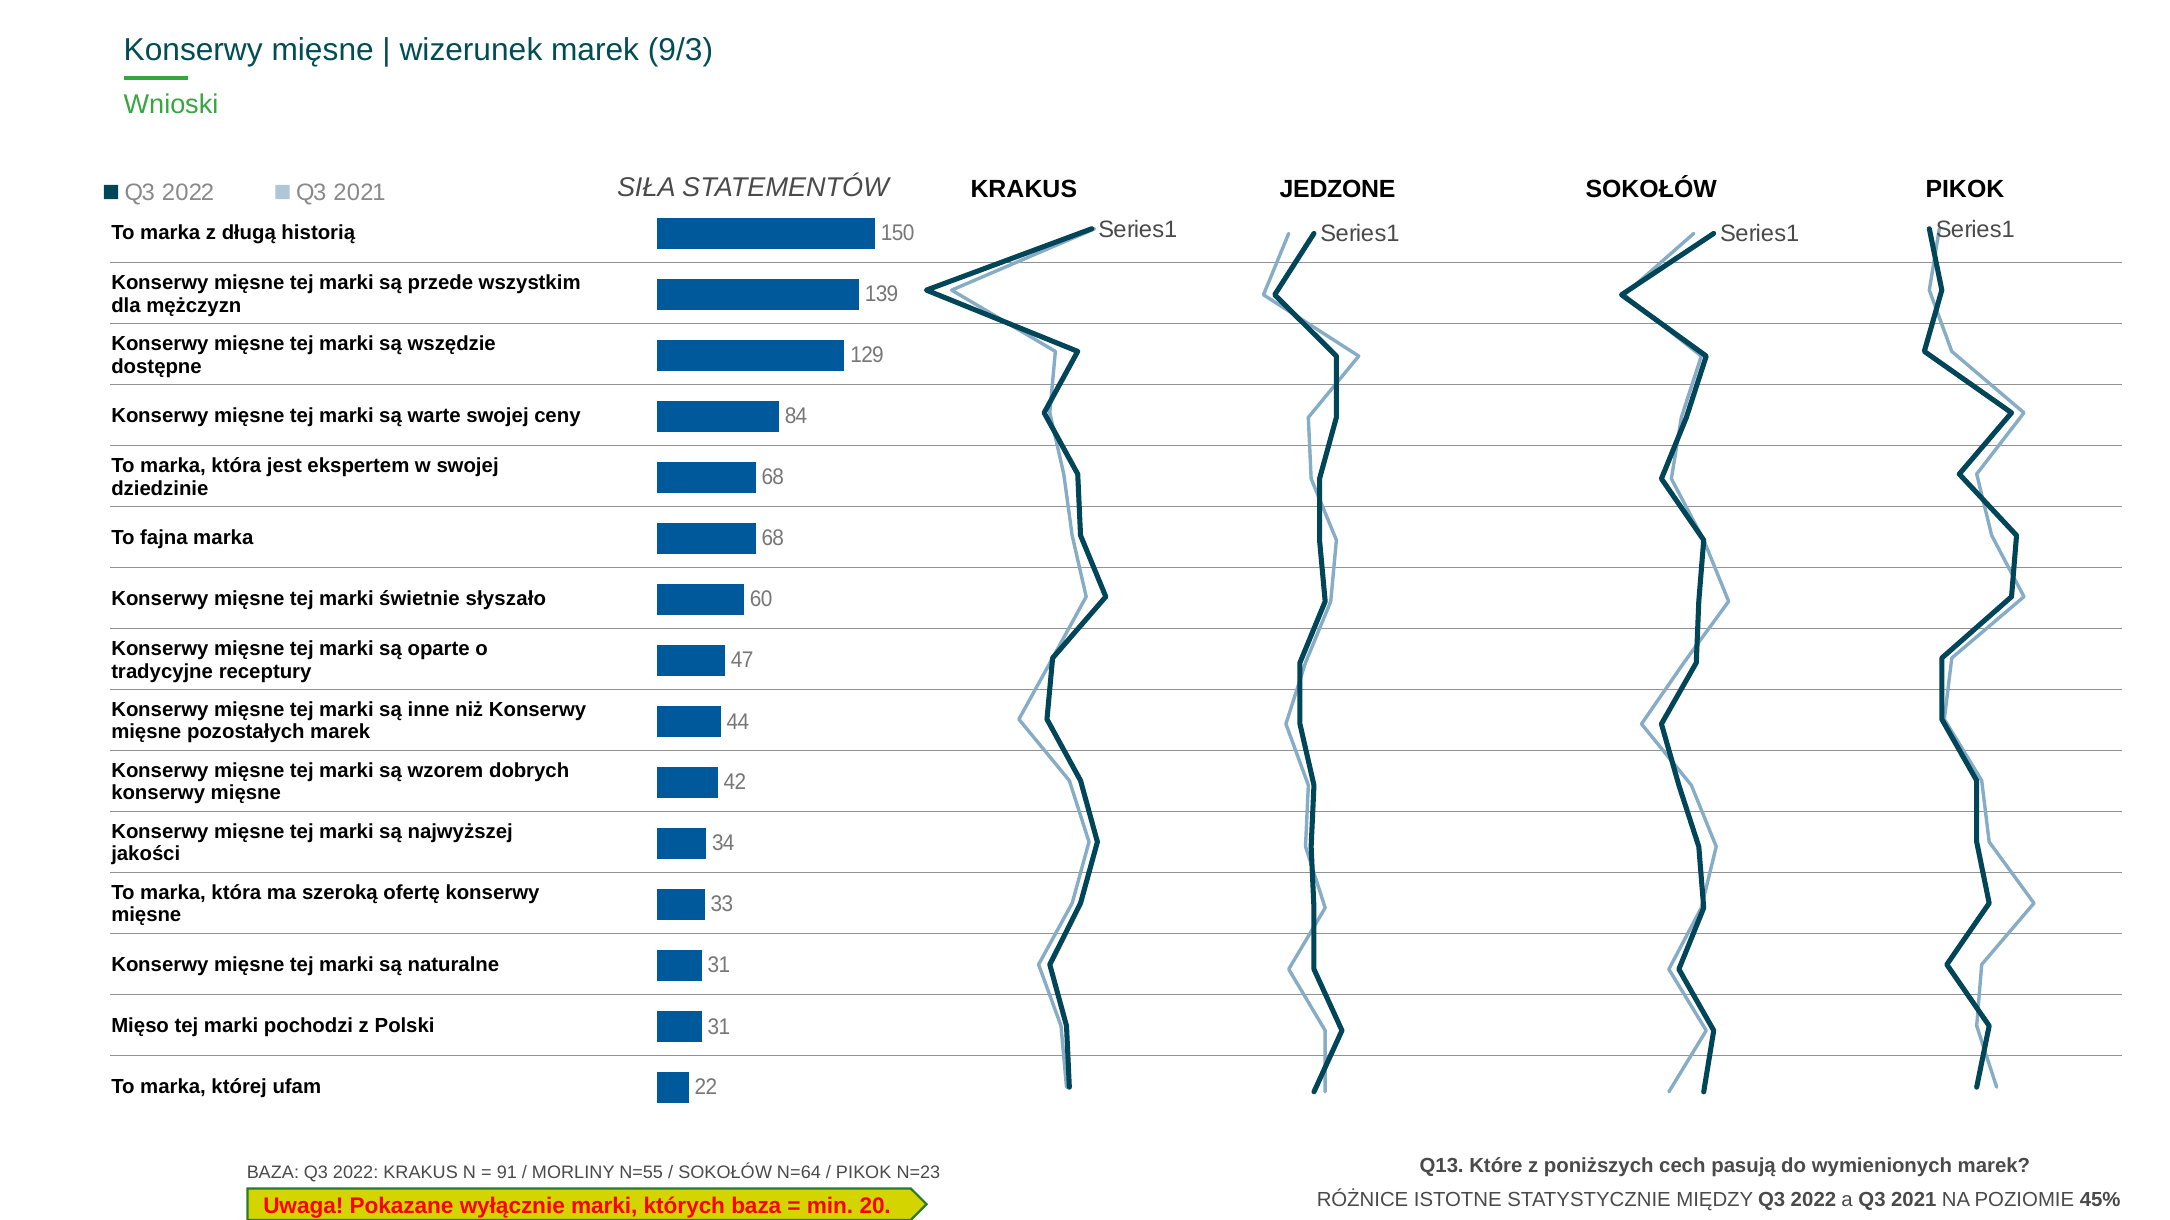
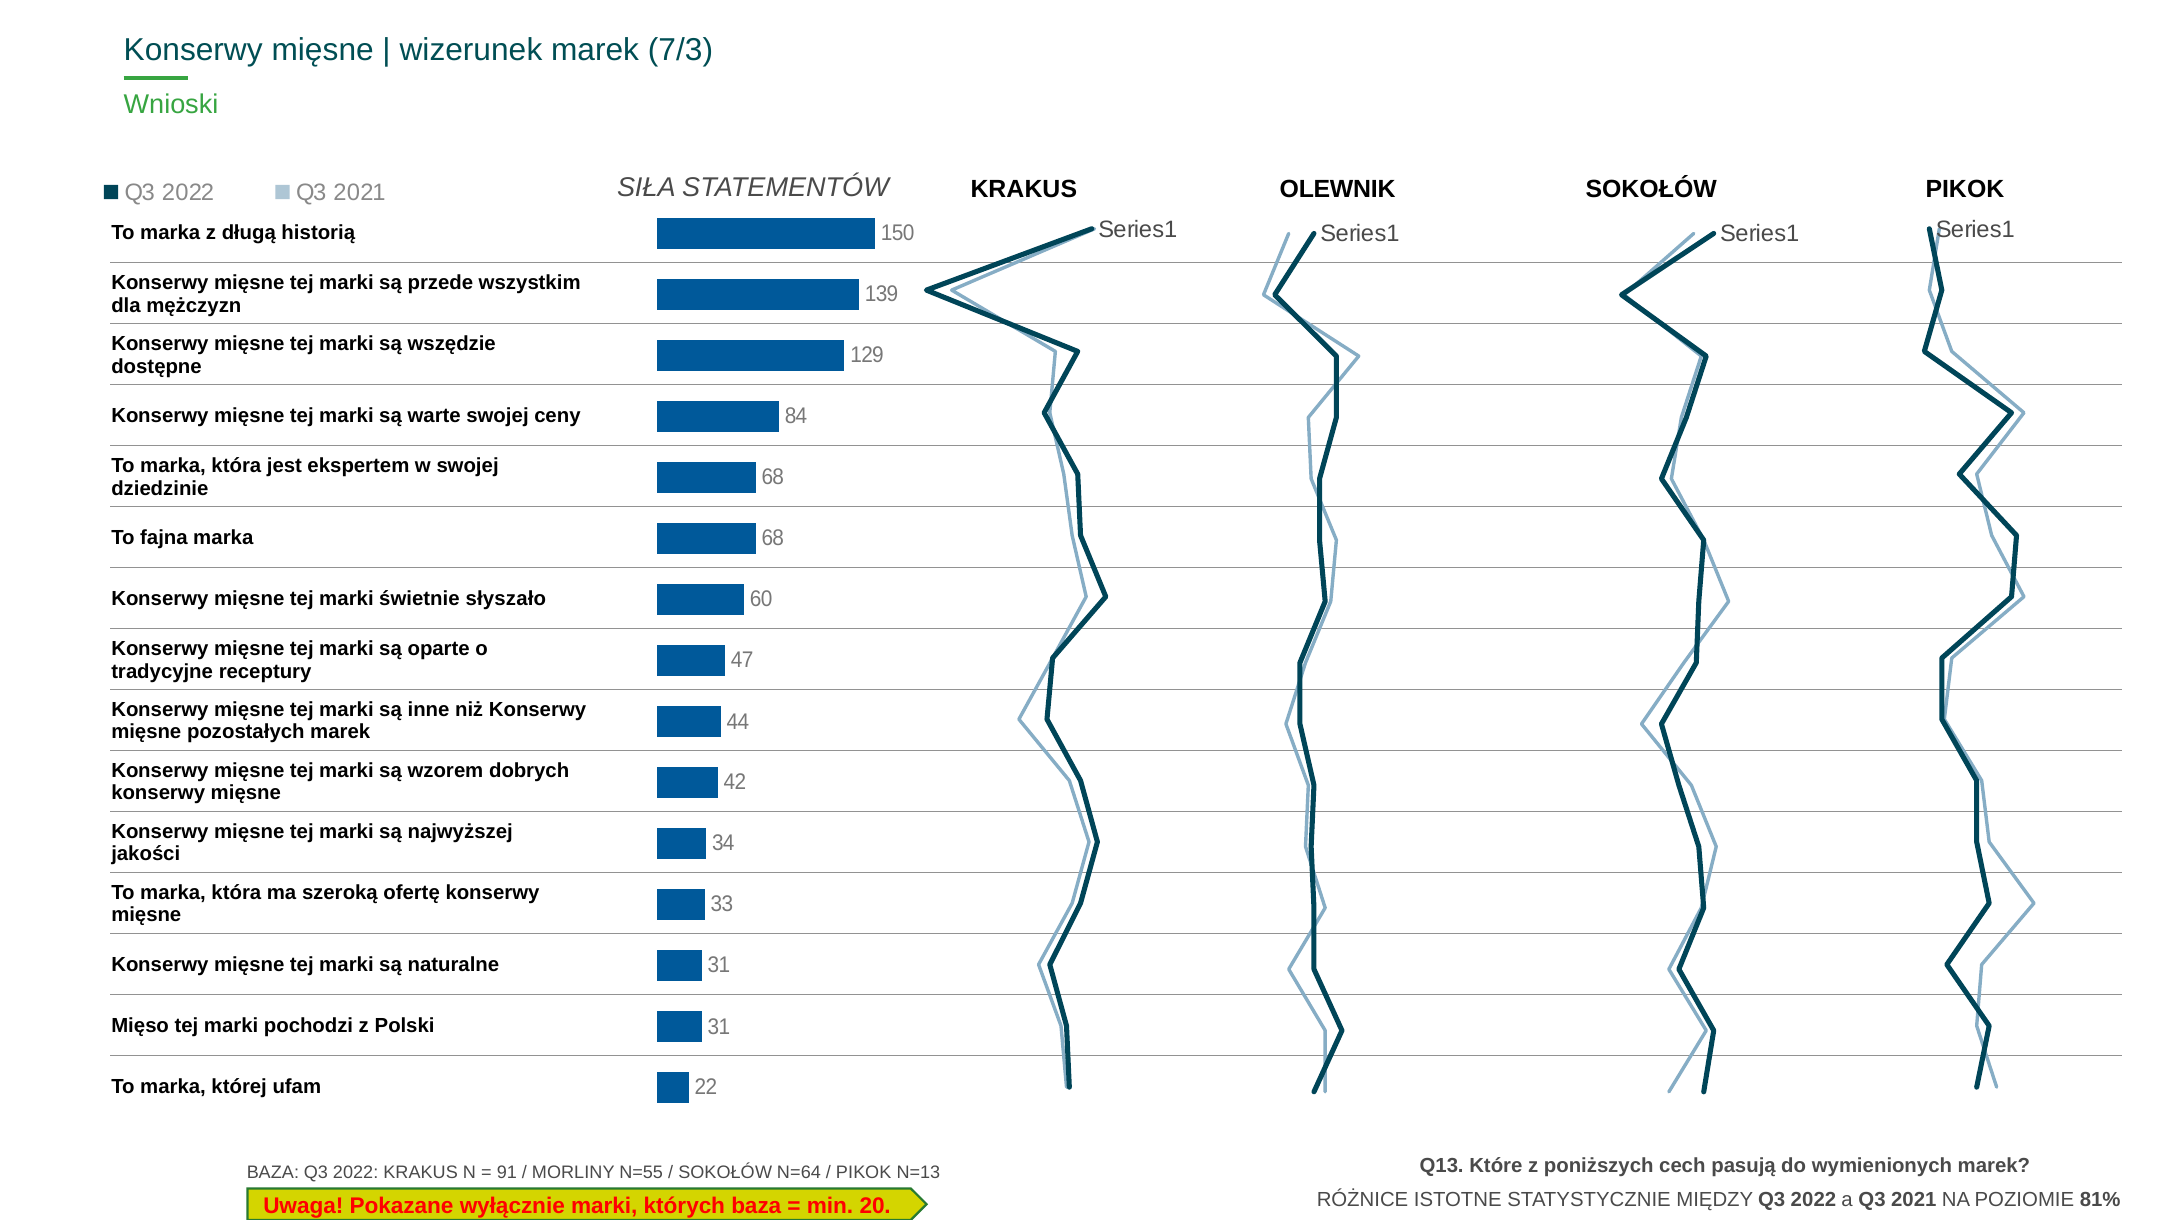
9/3: 9/3 -> 7/3
JEDZONE: JEDZONE -> OLEWNIK
N=23: N=23 -> N=13
45%: 45% -> 81%
